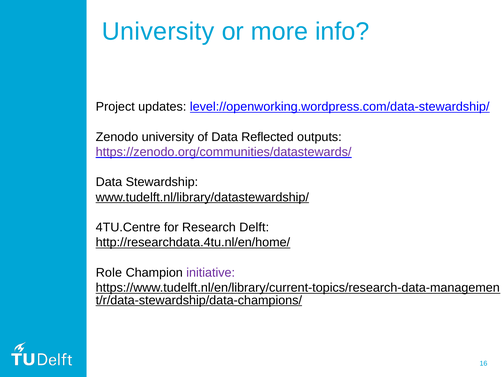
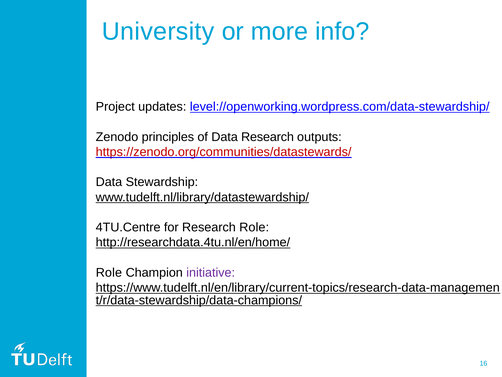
Zenodo university: university -> principles
Data Reflected: Reflected -> Research
https://zenodo.org/communities/datastewards/ colour: purple -> red
Research Delft: Delft -> Role
